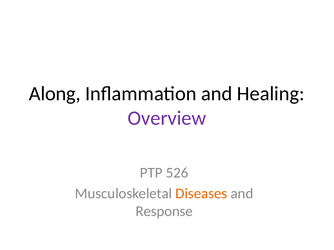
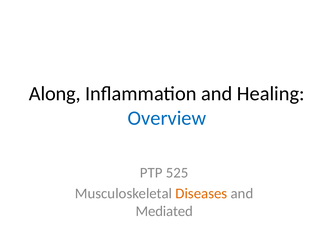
Overview colour: purple -> blue
526: 526 -> 525
Response: Response -> Mediated
